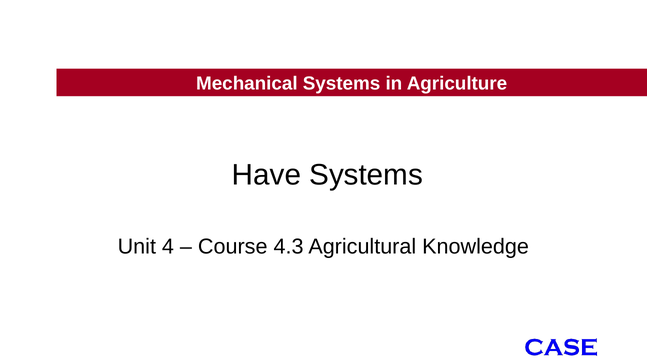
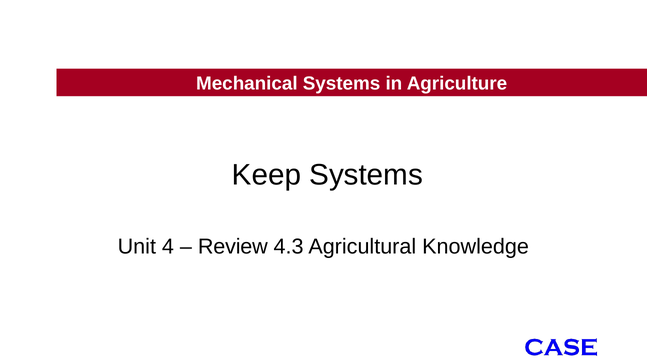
Have: Have -> Keep
Course: Course -> Review
